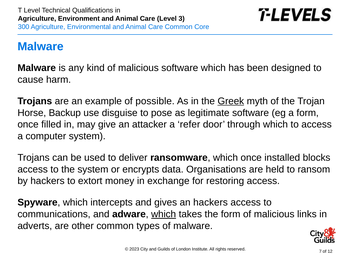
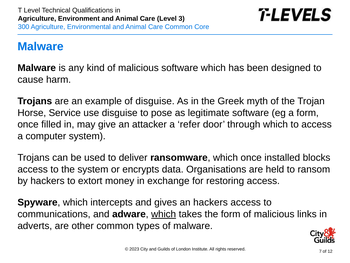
of possible: possible -> disguise
Greek underline: present -> none
Backup: Backup -> Service
